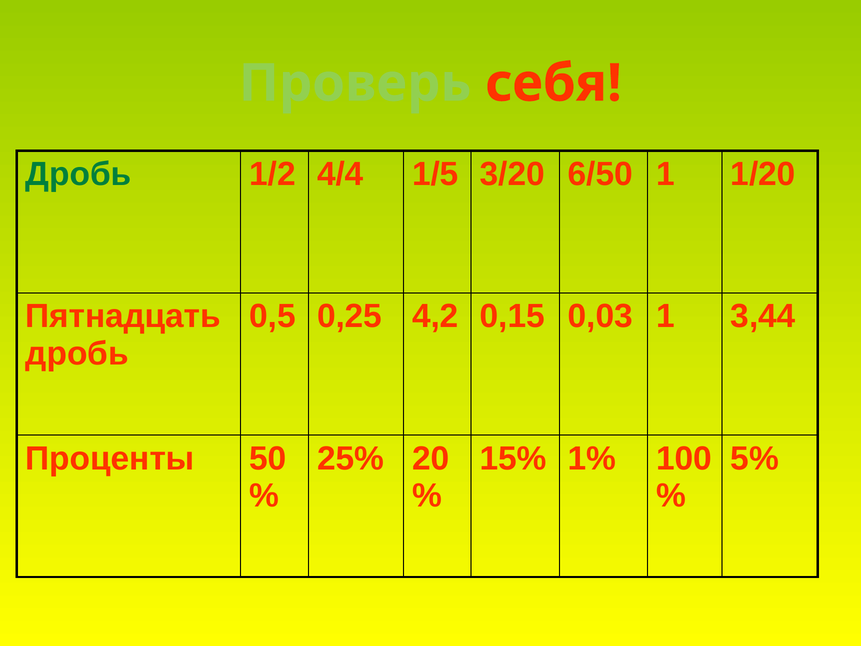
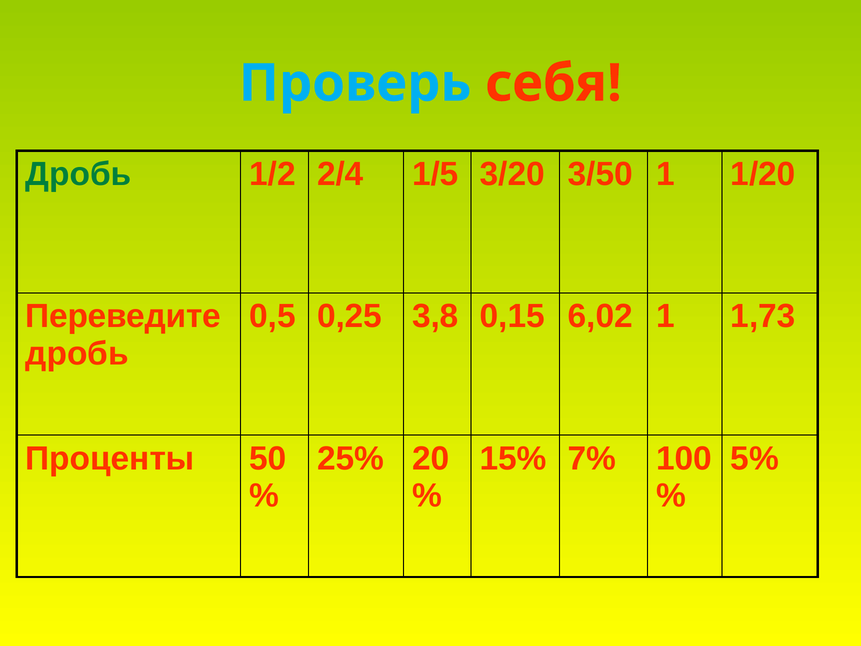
Проверь colour: light green -> light blue
4/4: 4/4 -> 2/4
6/50: 6/50 -> 3/50
Пятнадцать: Пятнадцать -> Переведите
4,2: 4,2 -> 3,8
0,03: 0,03 -> 6,02
3,44: 3,44 -> 1,73
1%: 1% -> 7%
